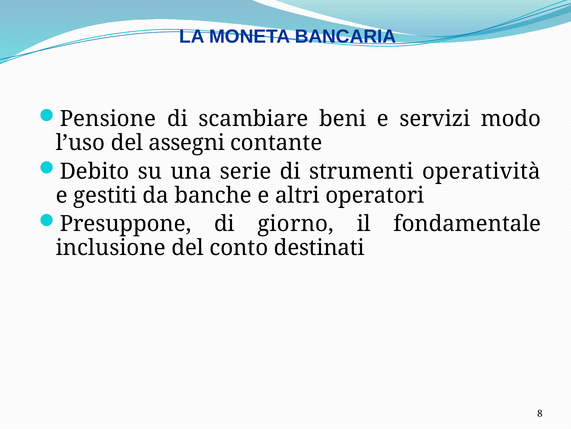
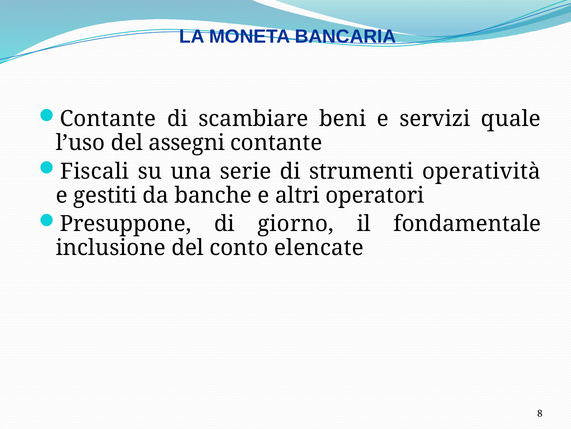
Pensione at (108, 119): Pensione -> Contante
modo: modo -> quale
Debito: Debito -> Fiscali
destinati: destinati -> elencate
